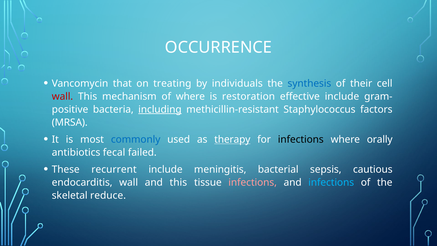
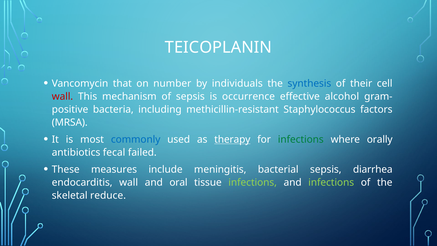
OCCURRENCE: OCCURRENCE -> TEICOPLANIN
treating: treating -> number
of where: where -> sepsis
restoration: restoration -> occurrence
effective include: include -> alcohol
including underline: present -> none
infections at (301, 139) colour: black -> green
recurrent: recurrent -> measures
cautious: cautious -> diarrhea
and this: this -> oral
infections at (253, 182) colour: pink -> light green
infections at (331, 182) colour: light blue -> light green
